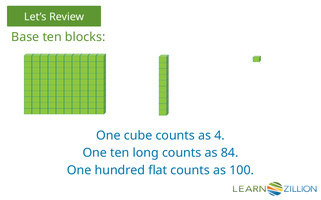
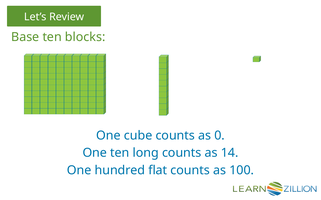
4: 4 -> 0
84: 84 -> 14
